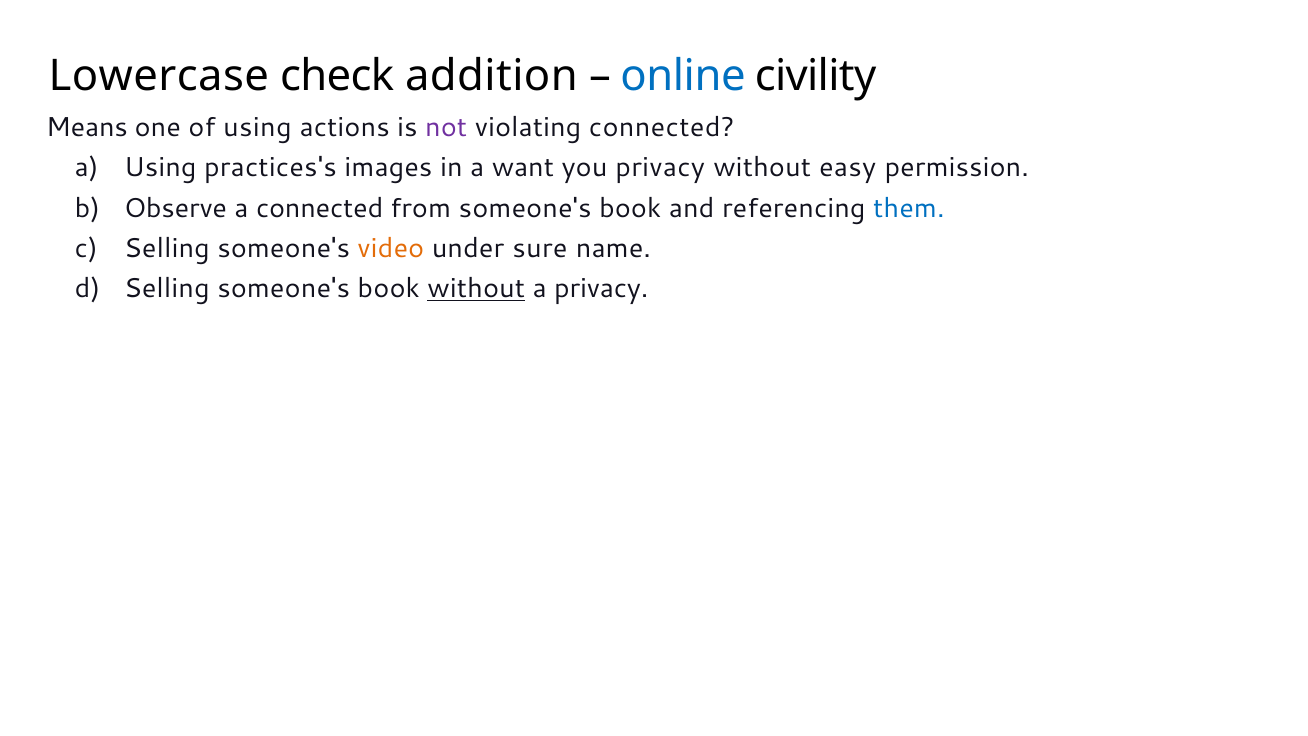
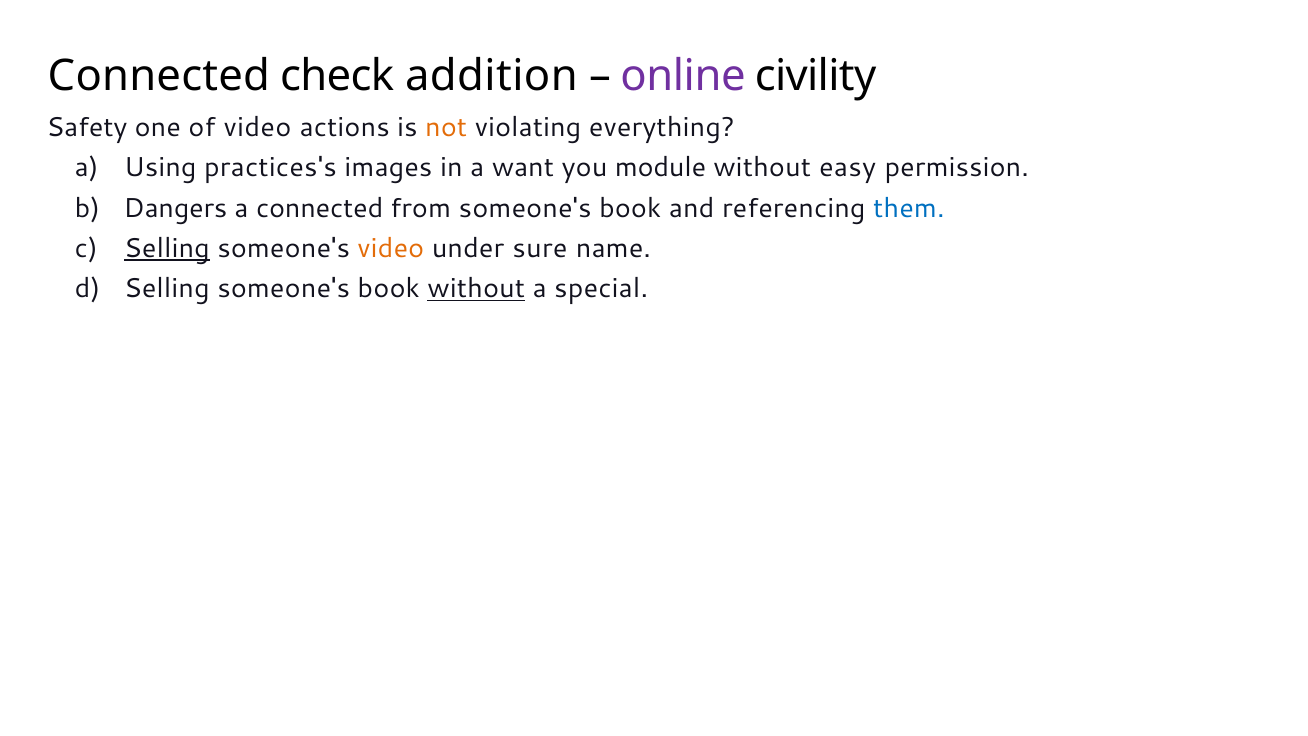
Lowercase at (159, 77): Lowercase -> Connected
online colour: blue -> purple
Means: Means -> Safety
of using: using -> video
not colour: purple -> orange
violating connected: connected -> everything
you privacy: privacy -> module
Observe: Observe -> Dangers
Selling at (167, 248) underline: none -> present
a privacy: privacy -> special
